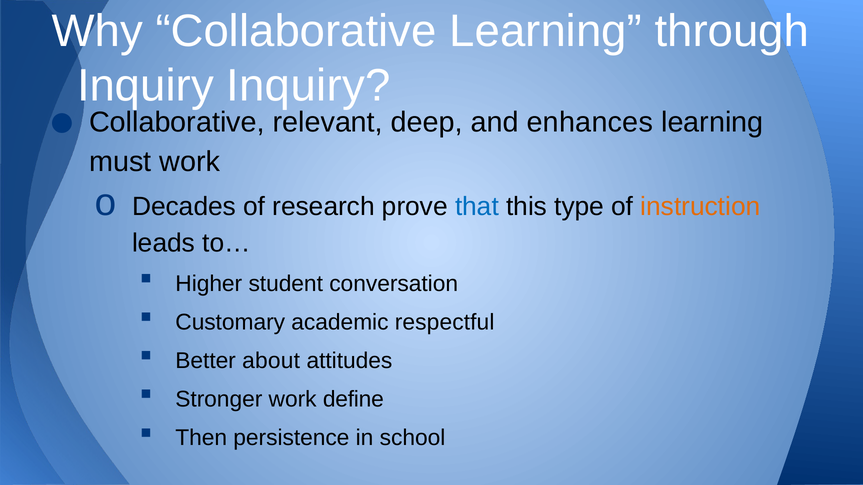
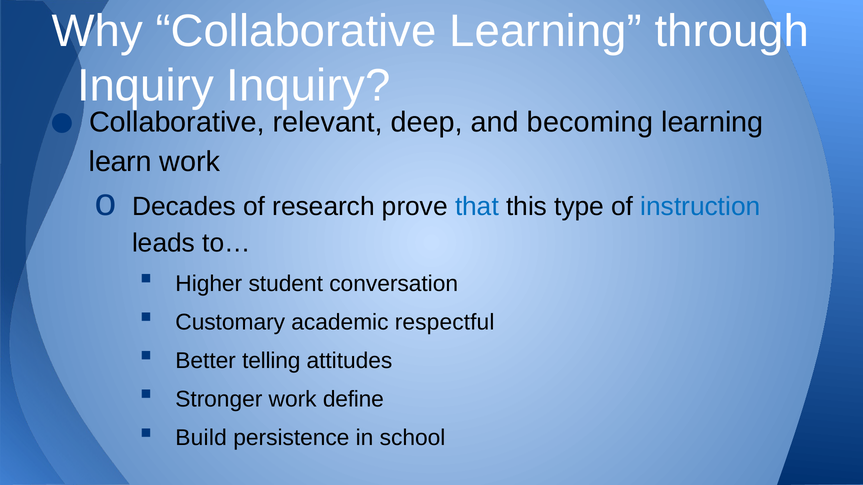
enhances: enhances -> becoming
must: must -> learn
instruction colour: orange -> blue
about: about -> telling
Then: Then -> Build
